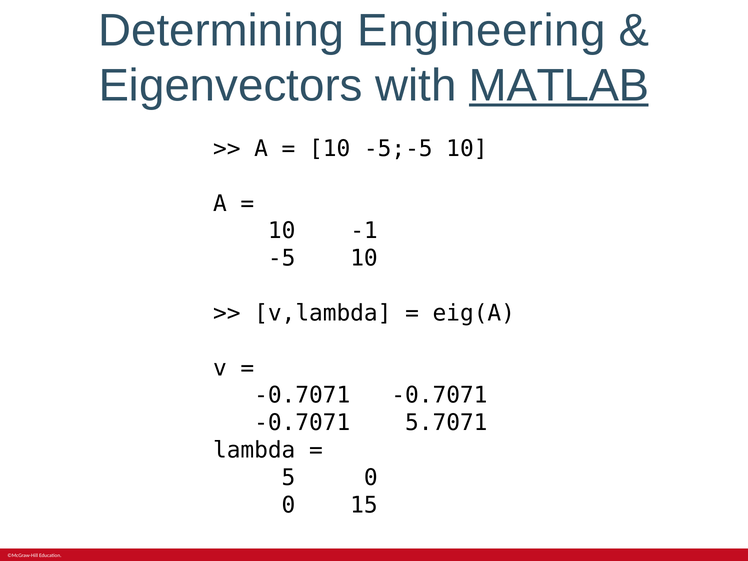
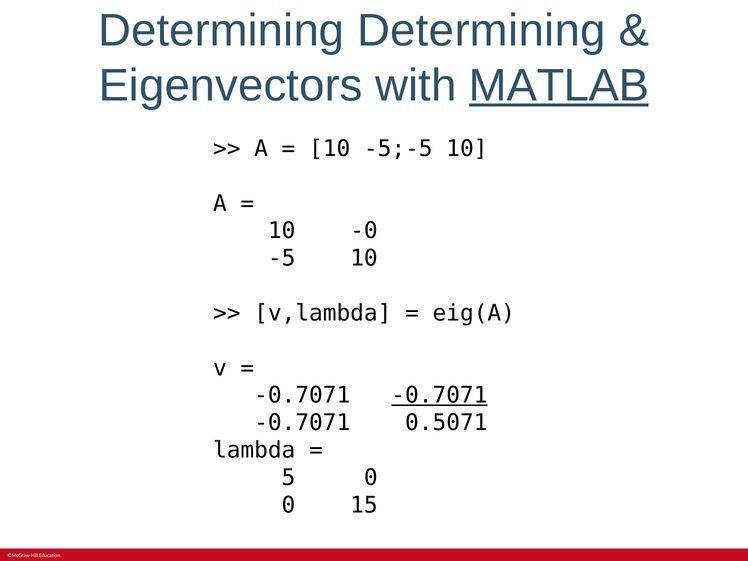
Determining Engineering: Engineering -> Determining
-1: -1 -> -0
-0.7071 at (439, 395) underline: none -> present
5.7071: 5.7071 -> 0.5071
